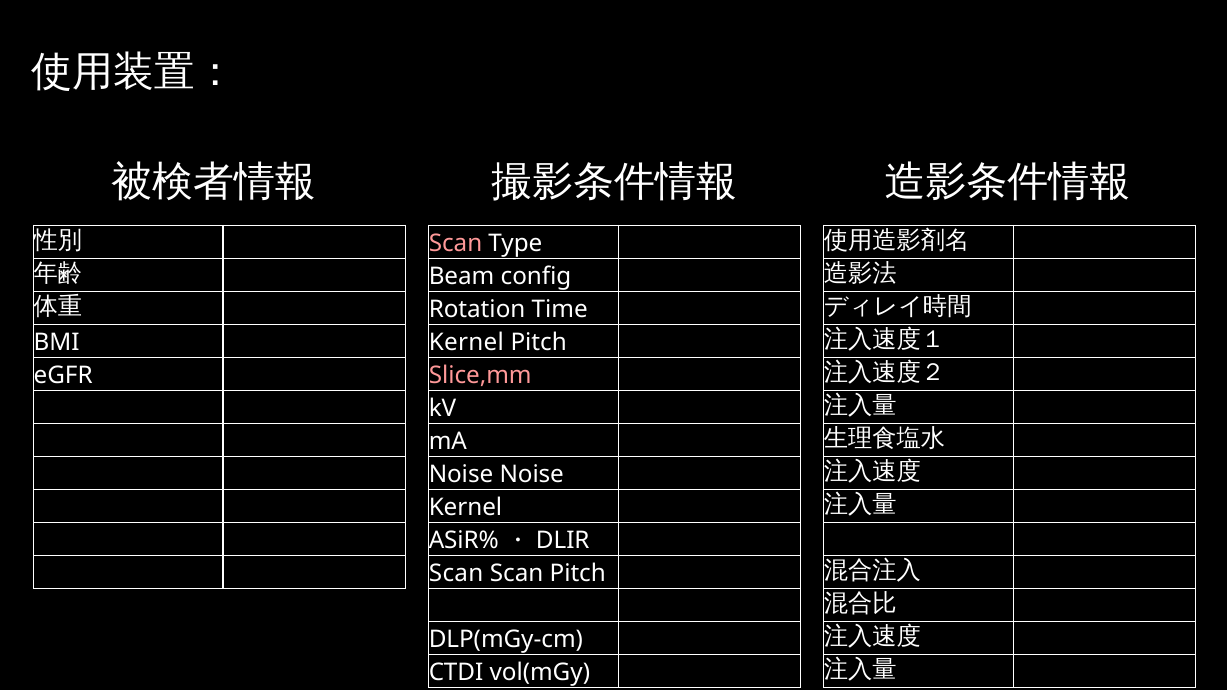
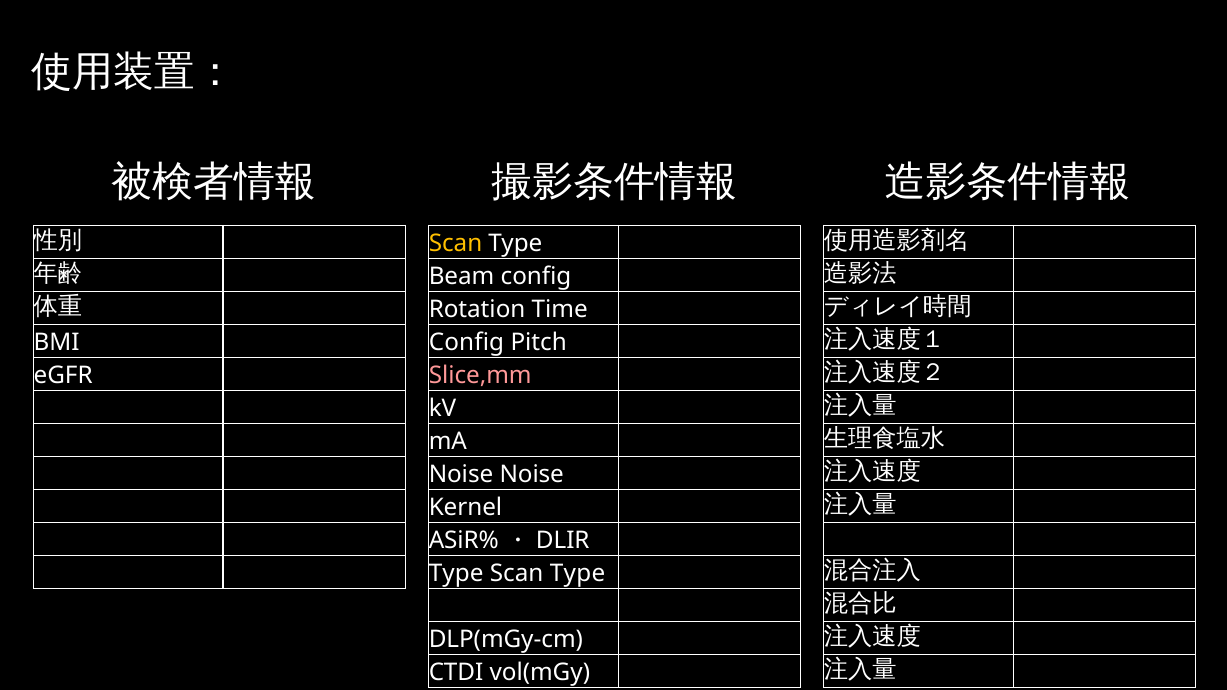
Scan at (456, 243) colour: pink -> yellow
Kernel at (466, 342): Kernel -> Config
Scan at (456, 573): Scan -> Type
Pitch at (578, 573): Pitch -> Type
